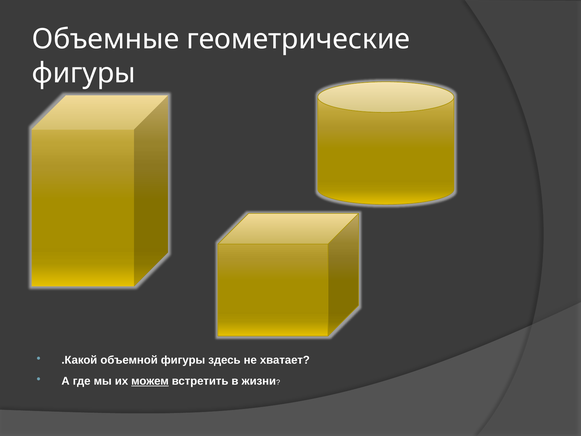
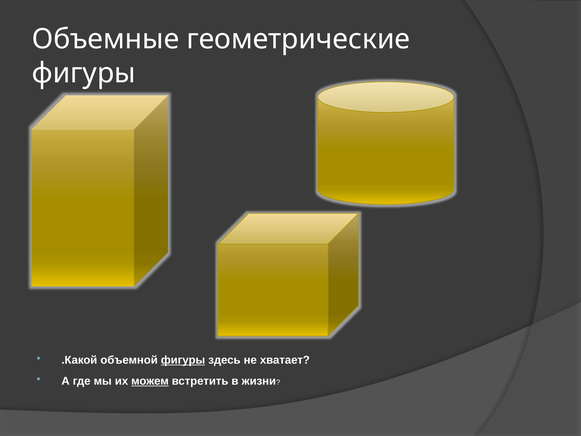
фигуры at (183, 360) underline: none -> present
